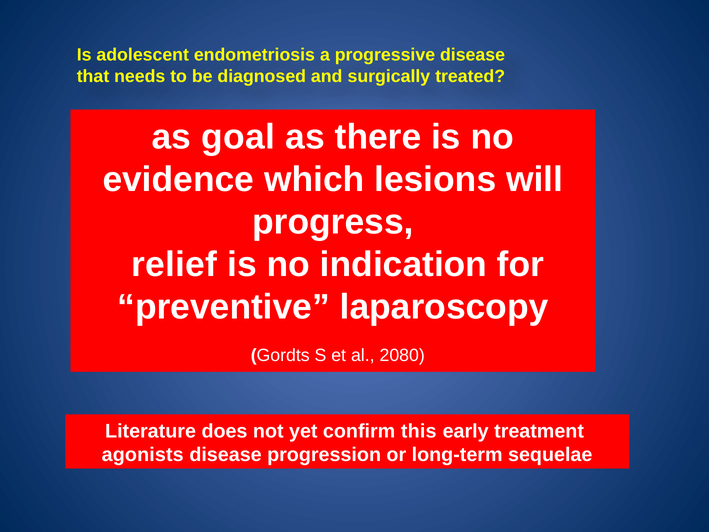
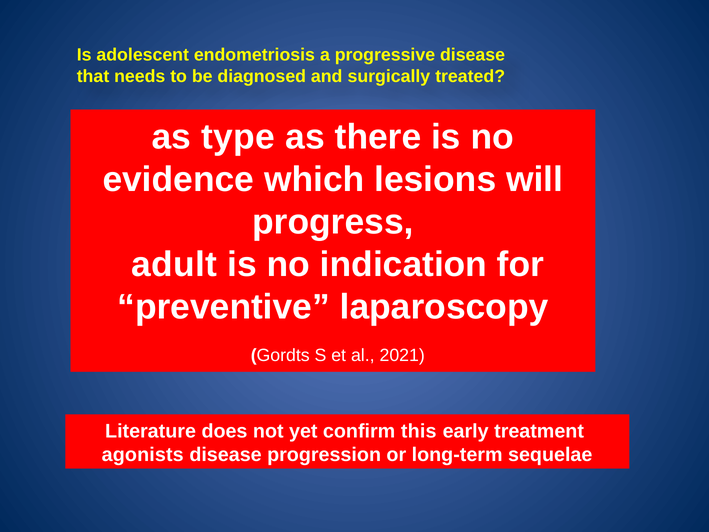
goal: goal -> type
relief: relief -> adult
2080: 2080 -> 2021
